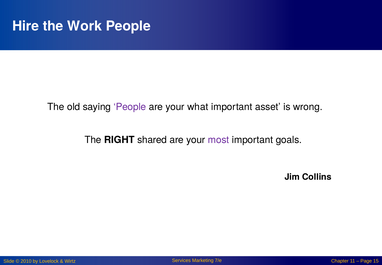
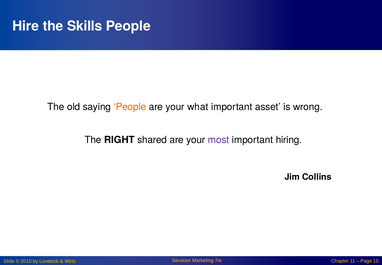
Work: Work -> Skills
People at (130, 107) colour: purple -> orange
goals: goals -> hiring
